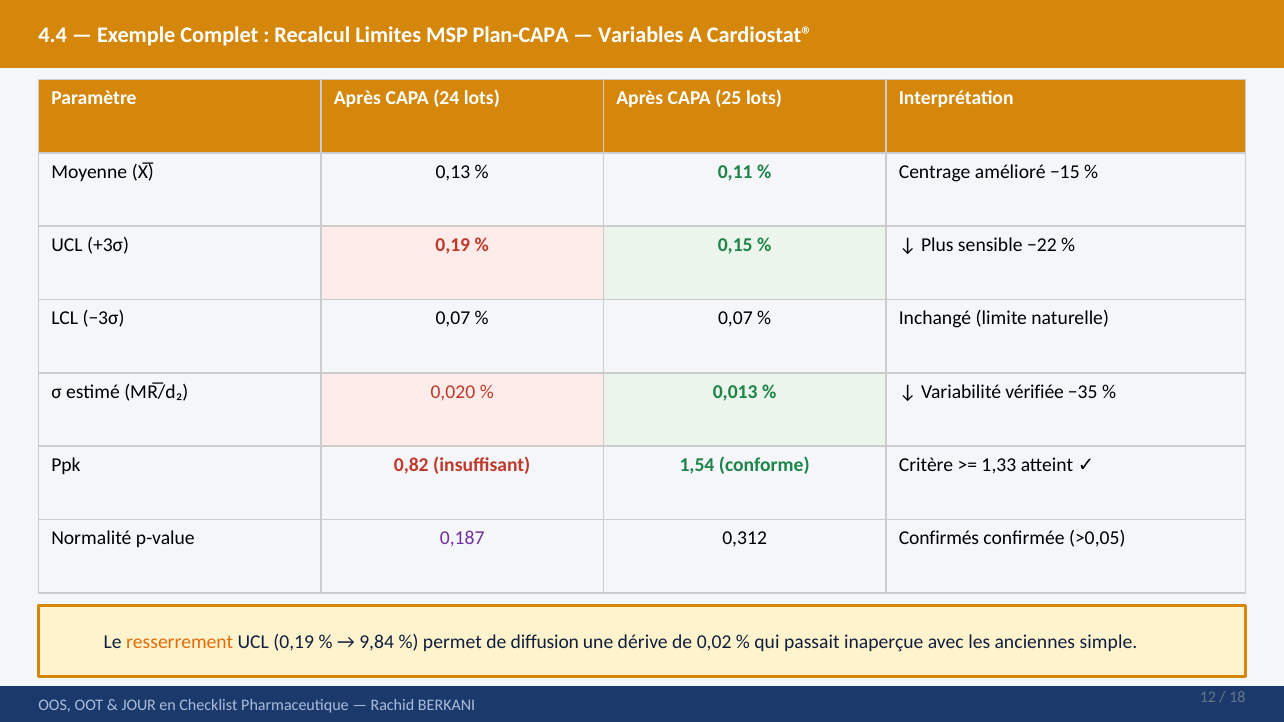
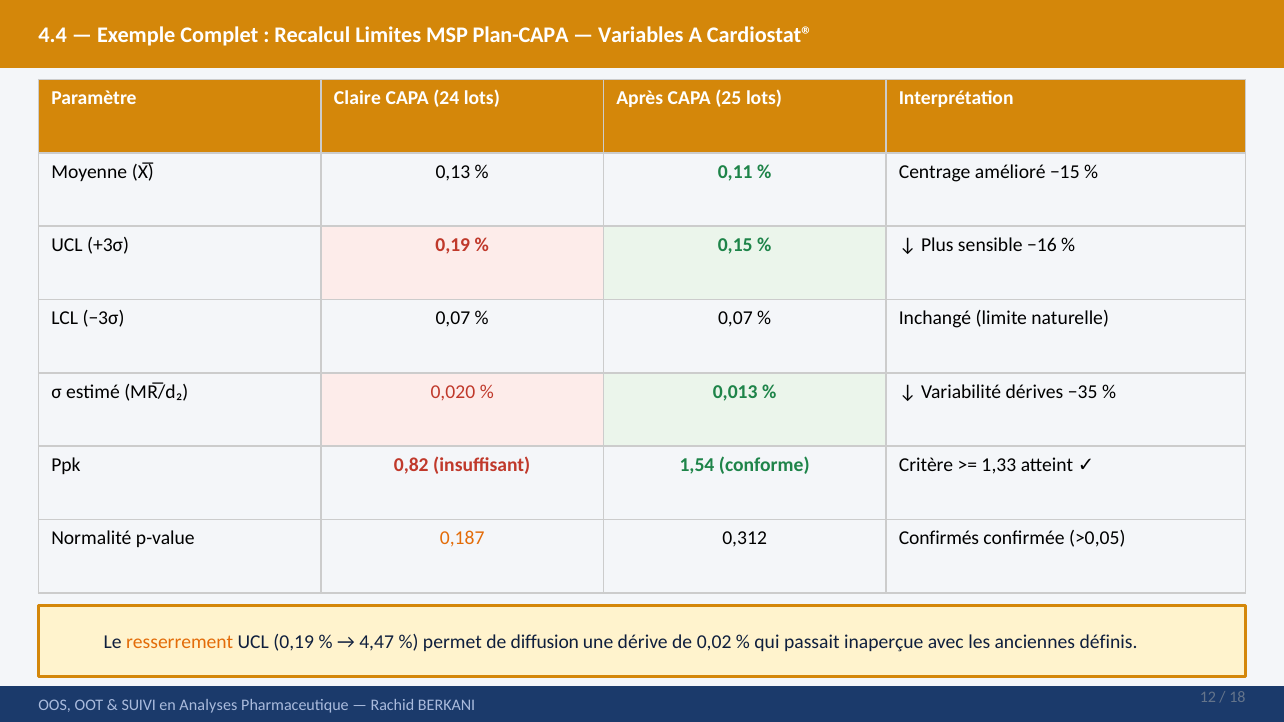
Paramètre Après: Après -> Claire
−22: −22 -> −16
vérifiée: vérifiée -> dérives
0,187 colour: purple -> orange
9,84: 9,84 -> 4,47
simple: simple -> définis
JOUR: JOUR -> SUIVI
Checklist: Checklist -> Analyses
